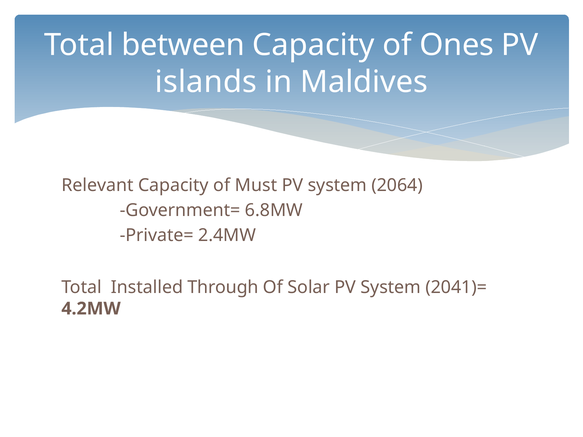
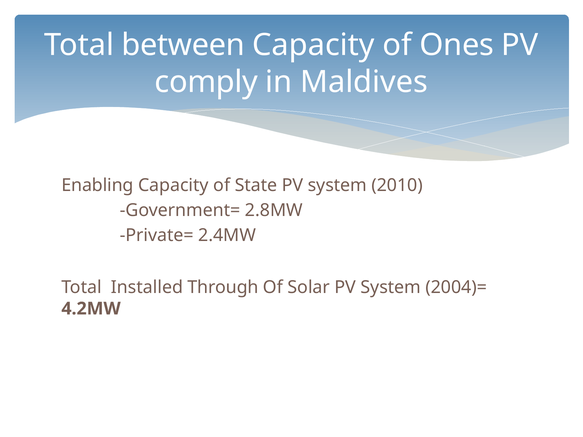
islands: islands -> comply
Relevant: Relevant -> Enabling
Must: Must -> State
2064: 2064 -> 2010
6.8MW: 6.8MW -> 2.8MW
2041)=: 2041)= -> 2004)=
